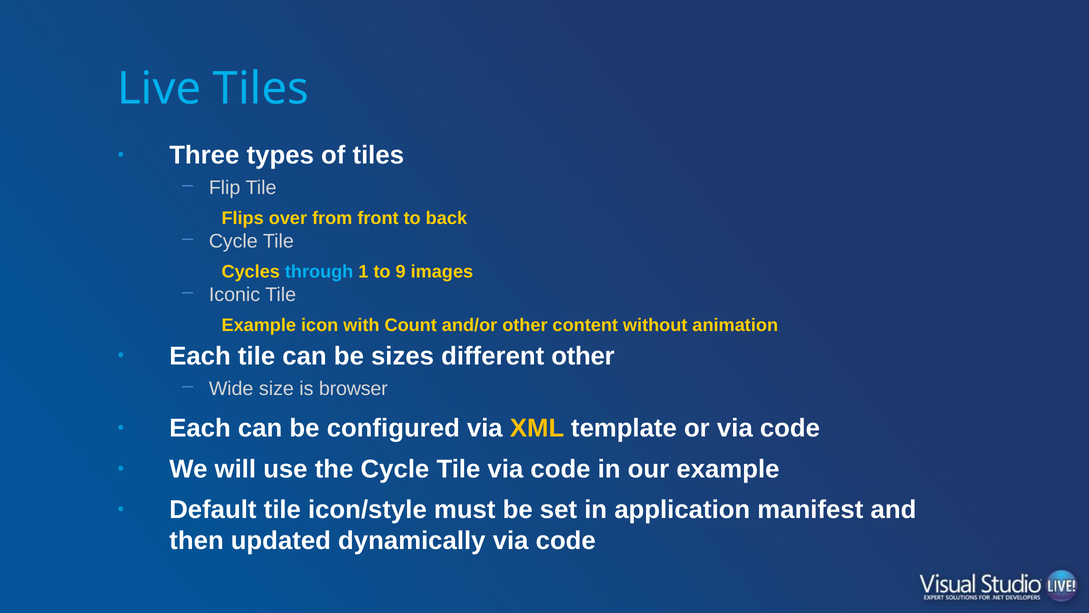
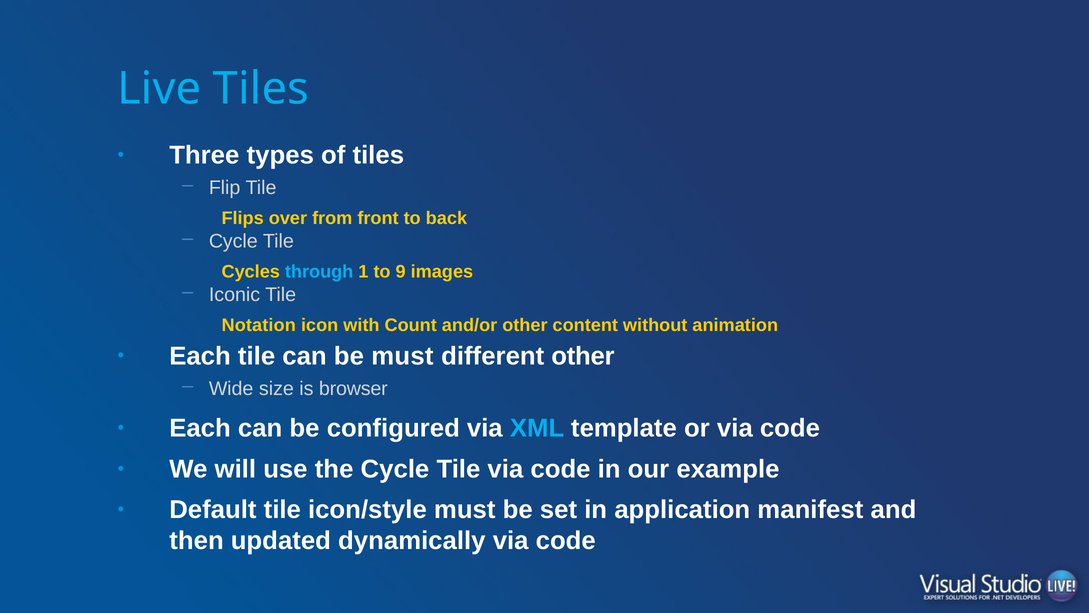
Example at (259, 325): Example -> Notation
be sizes: sizes -> must
XML colour: yellow -> light blue
